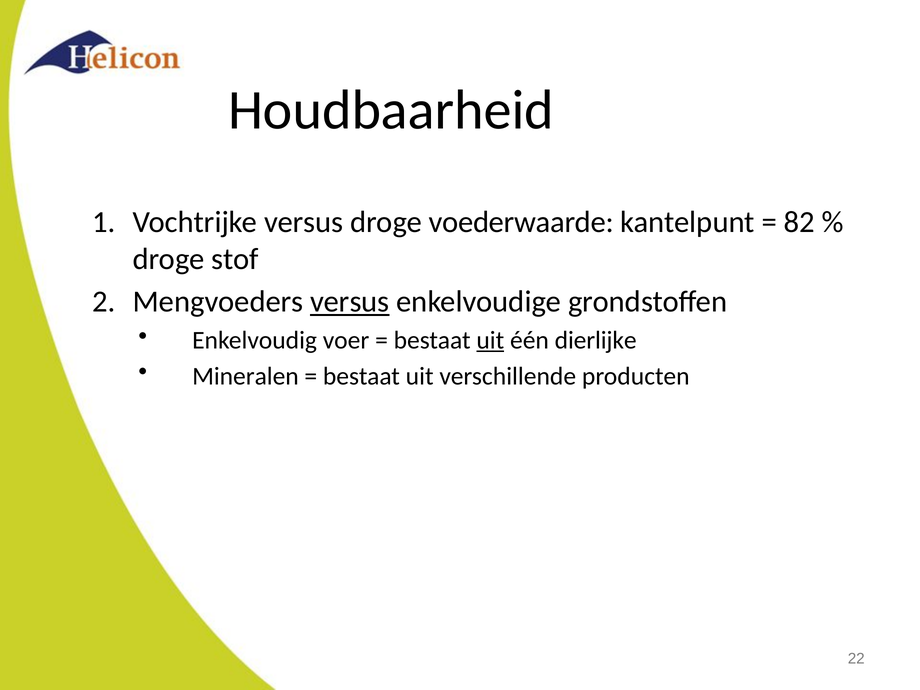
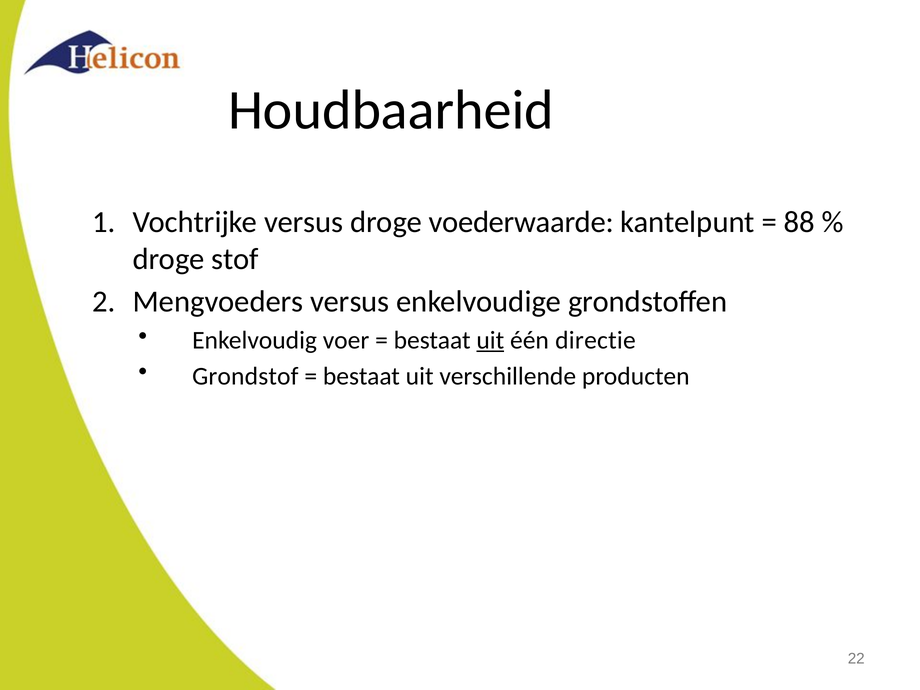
82: 82 -> 88
versus at (350, 302) underline: present -> none
dierlijke: dierlijke -> directie
Mineralen: Mineralen -> Grondstof
